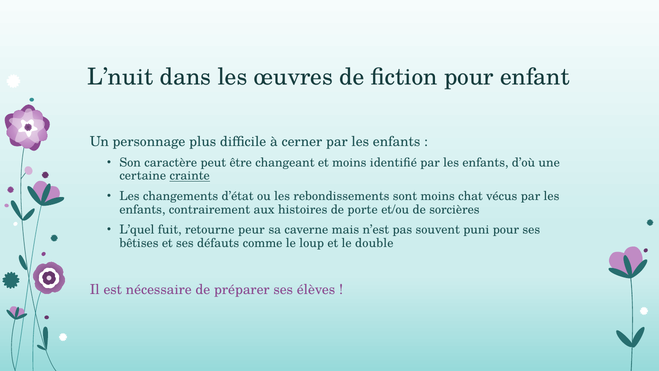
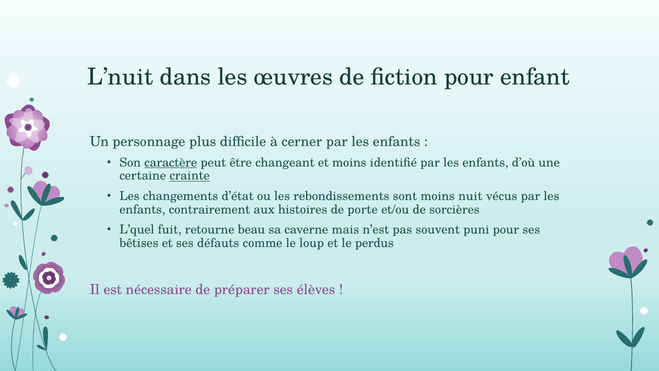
caractère underline: none -> present
chat: chat -> nuit
peur: peur -> beau
double: double -> perdus
